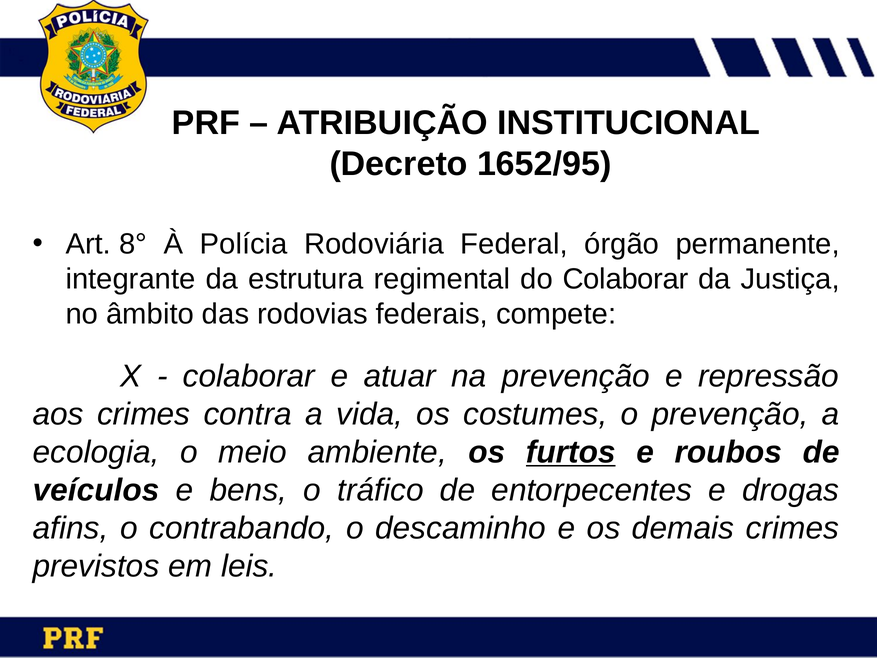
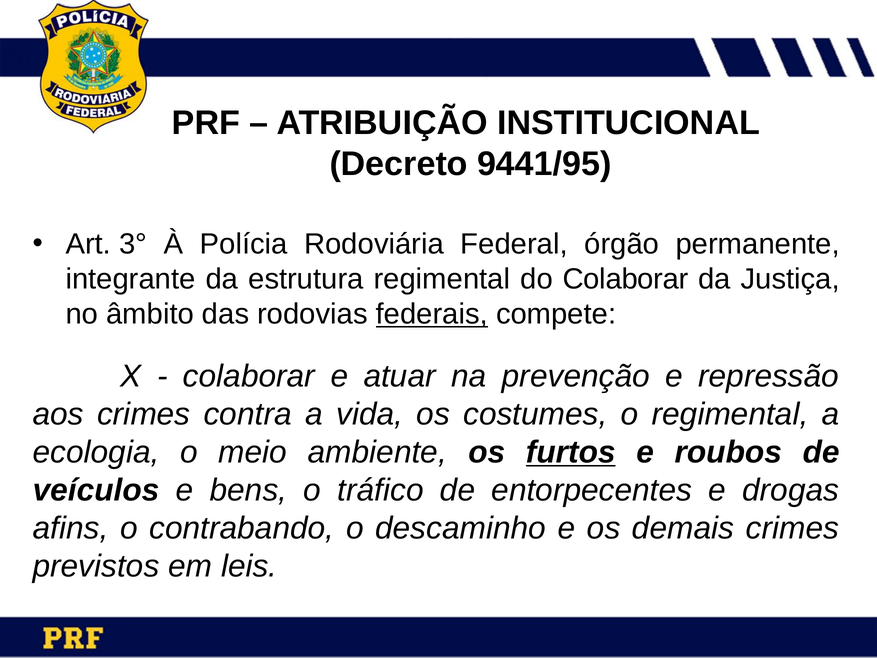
1652/95: 1652/95 -> 9441/95
8°: 8° -> 3°
federais underline: none -> present
o prevenção: prevenção -> regimental
